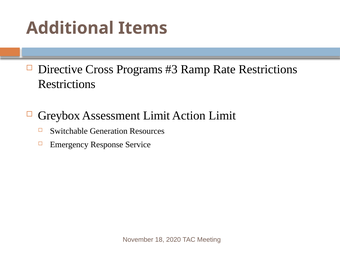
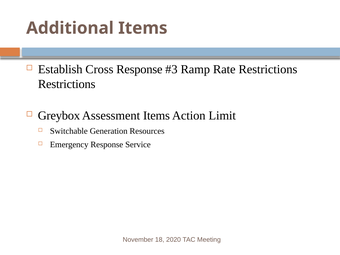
Directive: Directive -> Establish
Cross Programs: Programs -> Response
Assessment Limit: Limit -> Items
